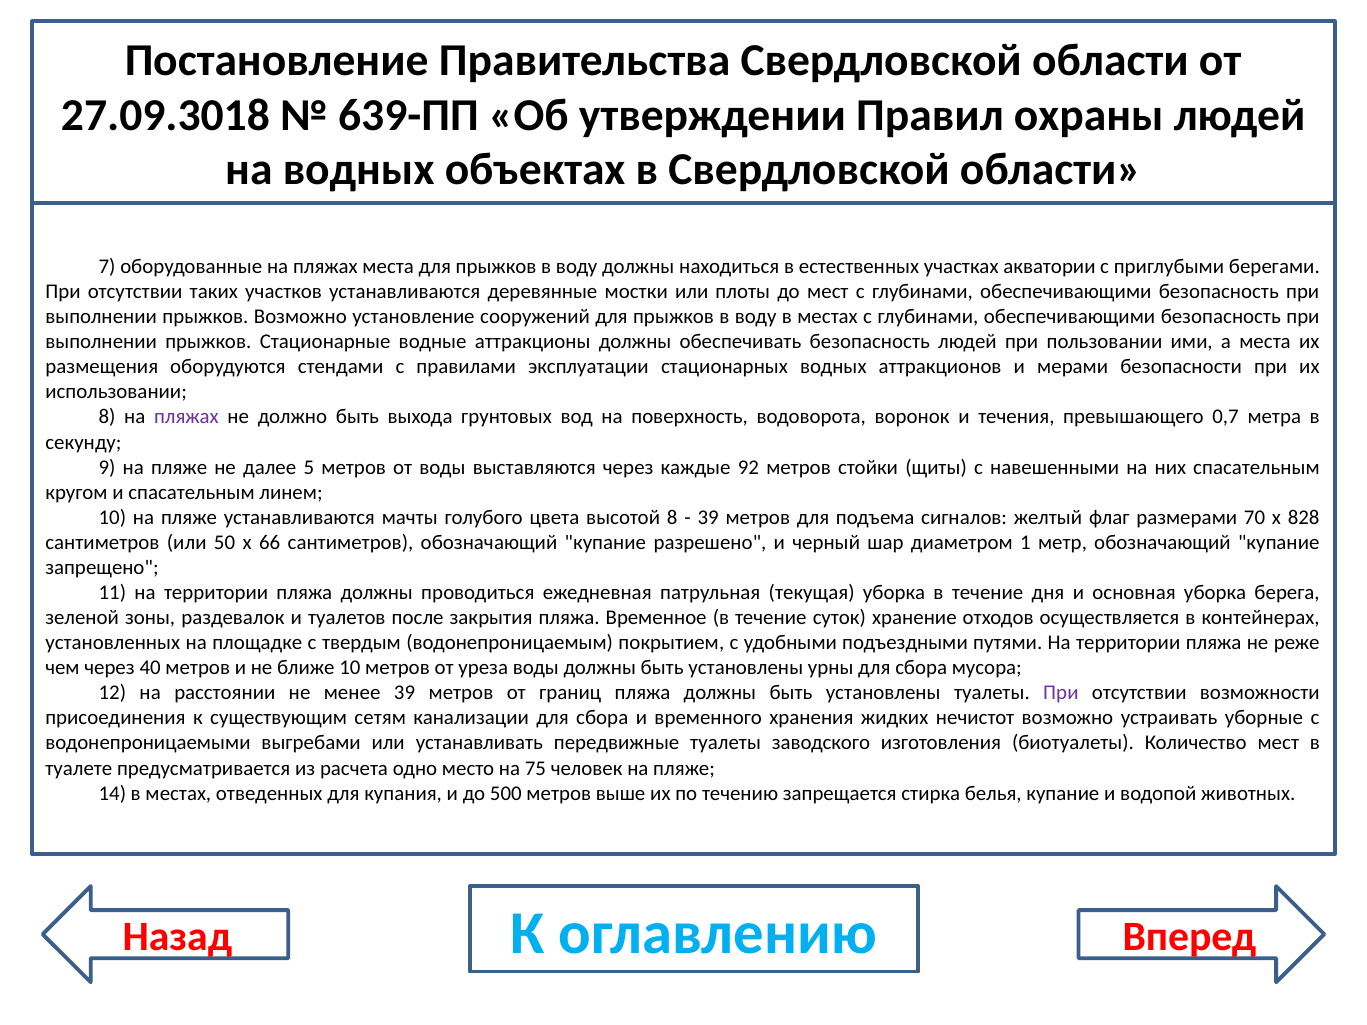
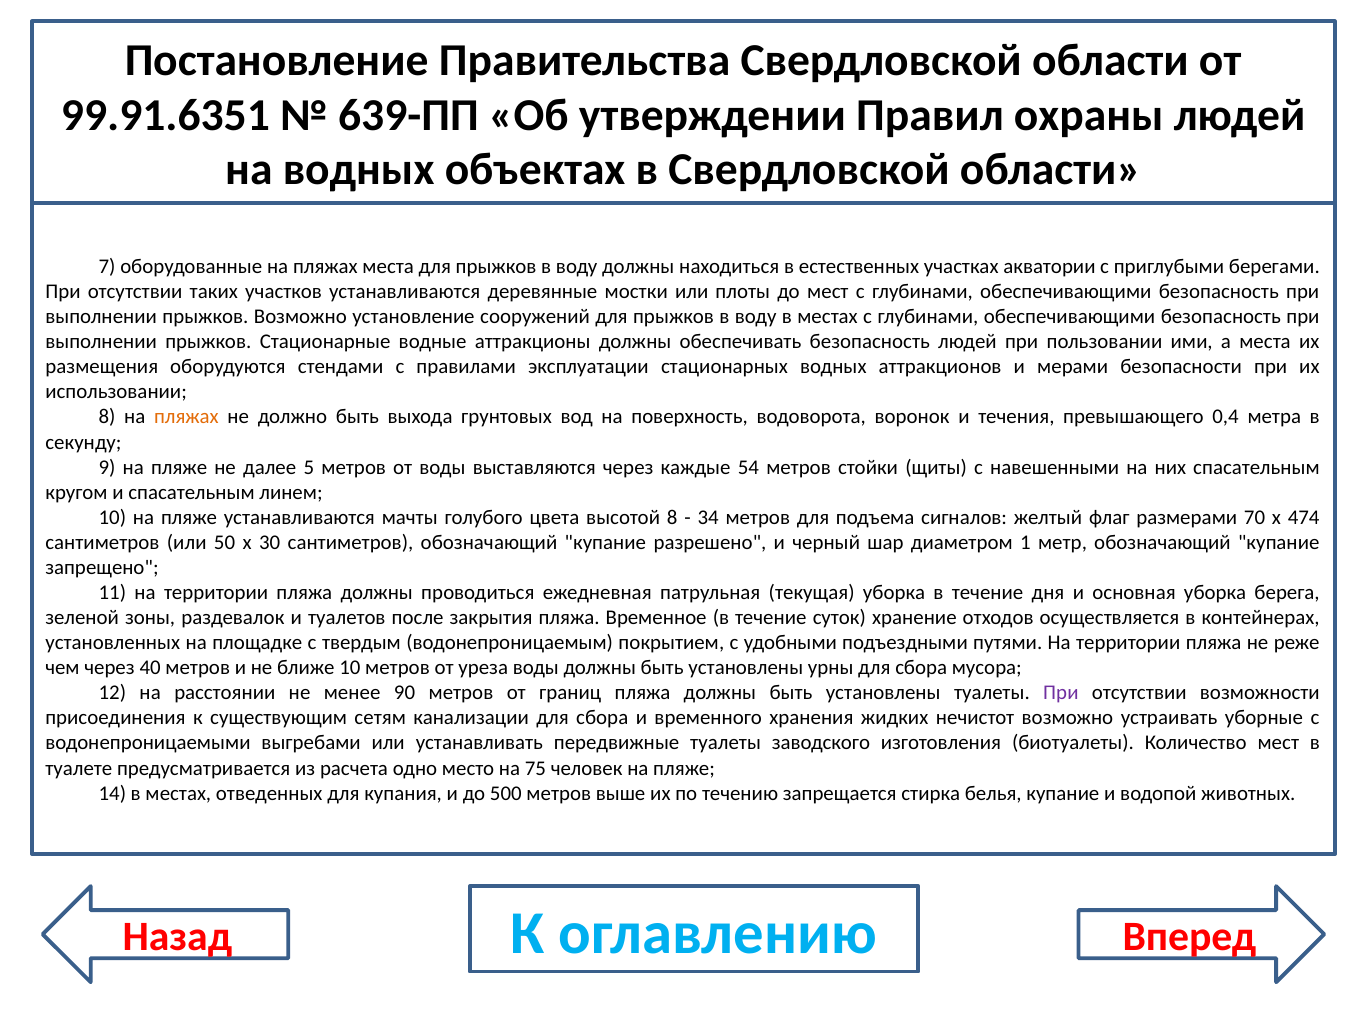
27.09.3018: 27.09.3018 -> 99.91.6351
пляжах at (186, 417) colour: purple -> orange
0,7: 0,7 -> 0,4
92: 92 -> 54
39 at (708, 518): 39 -> 34
828: 828 -> 474
66: 66 -> 30
менее 39: 39 -> 90
